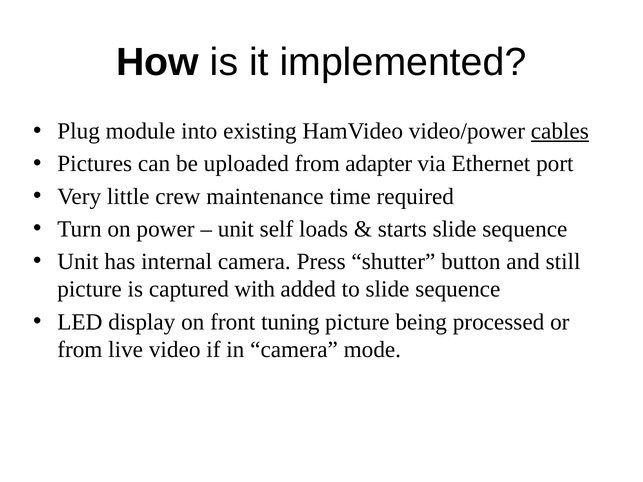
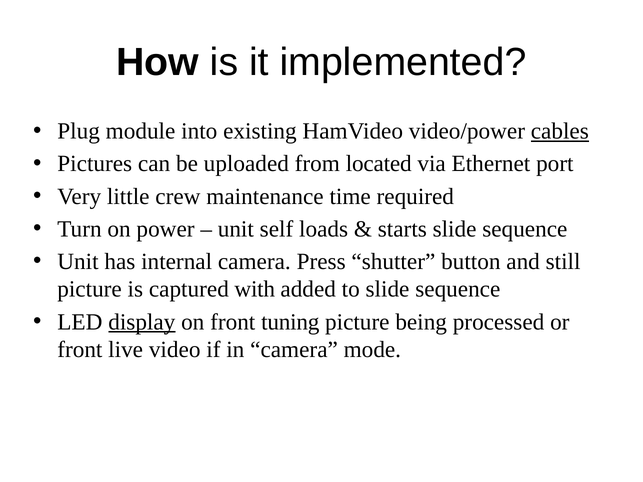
adapter: adapter -> located
display underline: none -> present
from at (80, 350): from -> front
